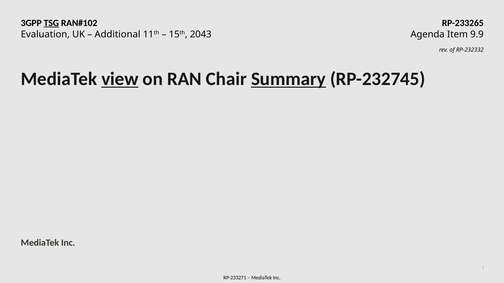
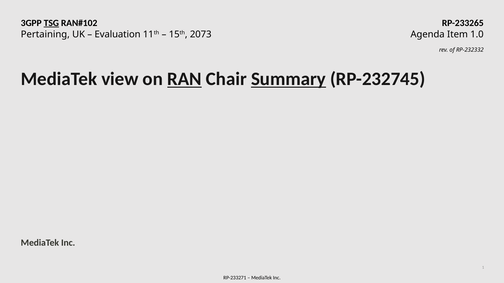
Evaluation: Evaluation -> Pertaining
Additional: Additional -> Evaluation
2043: 2043 -> 2073
9.9: 9.9 -> 1.0
view underline: present -> none
RAN underline: none -> present
